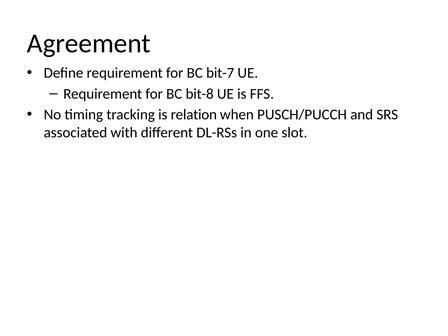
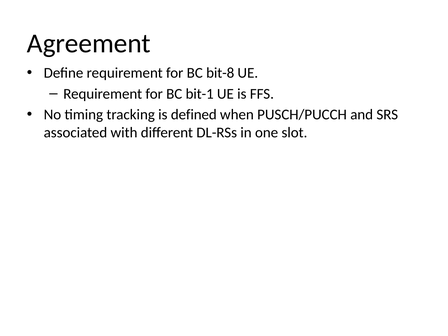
bit-7: bit-7 -> bit-8
bit-8: bit-8 -> bit-1
relation: relation -> defined
